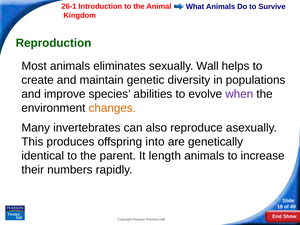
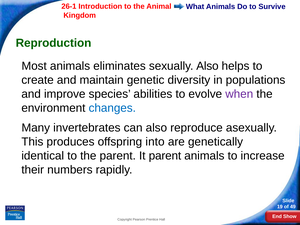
sexually Wall: Wall -> Also
changes colour: orange -> blue
It length: length -> parent
